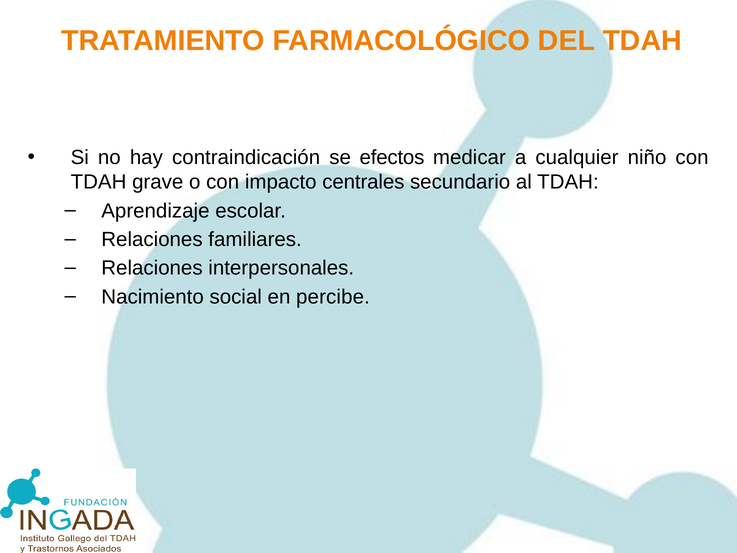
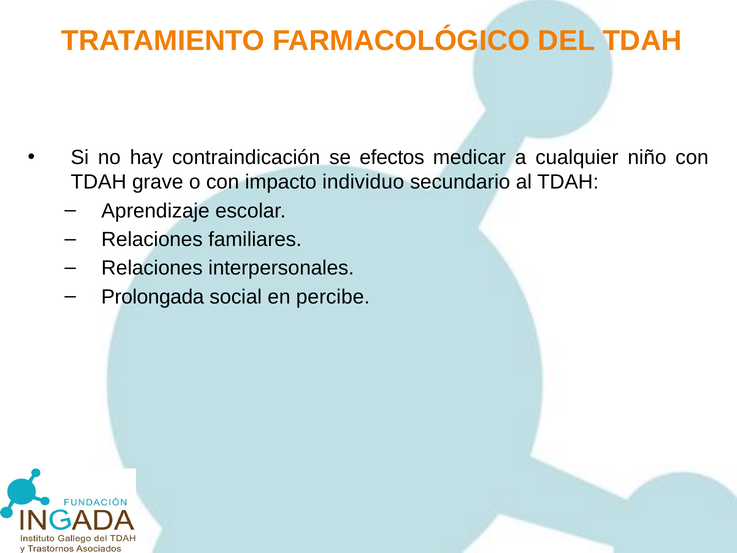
centrales: centrales -> individuo
Nacimiento: Nacimiento -> Prolongada
